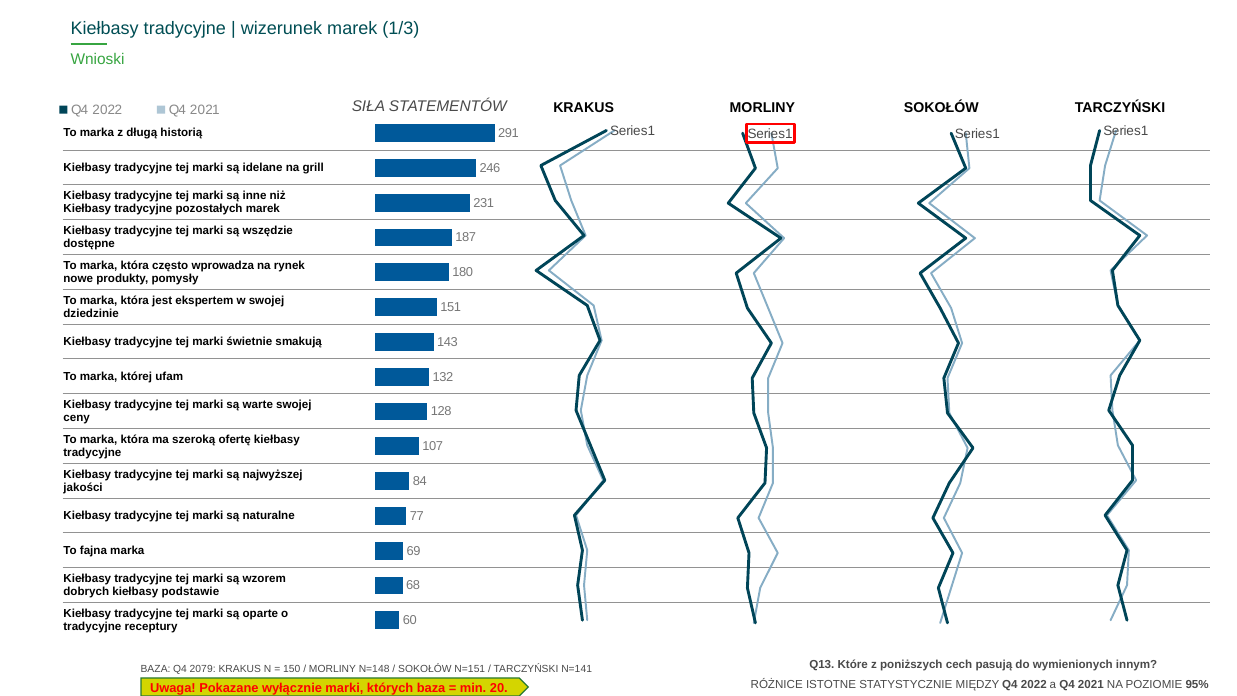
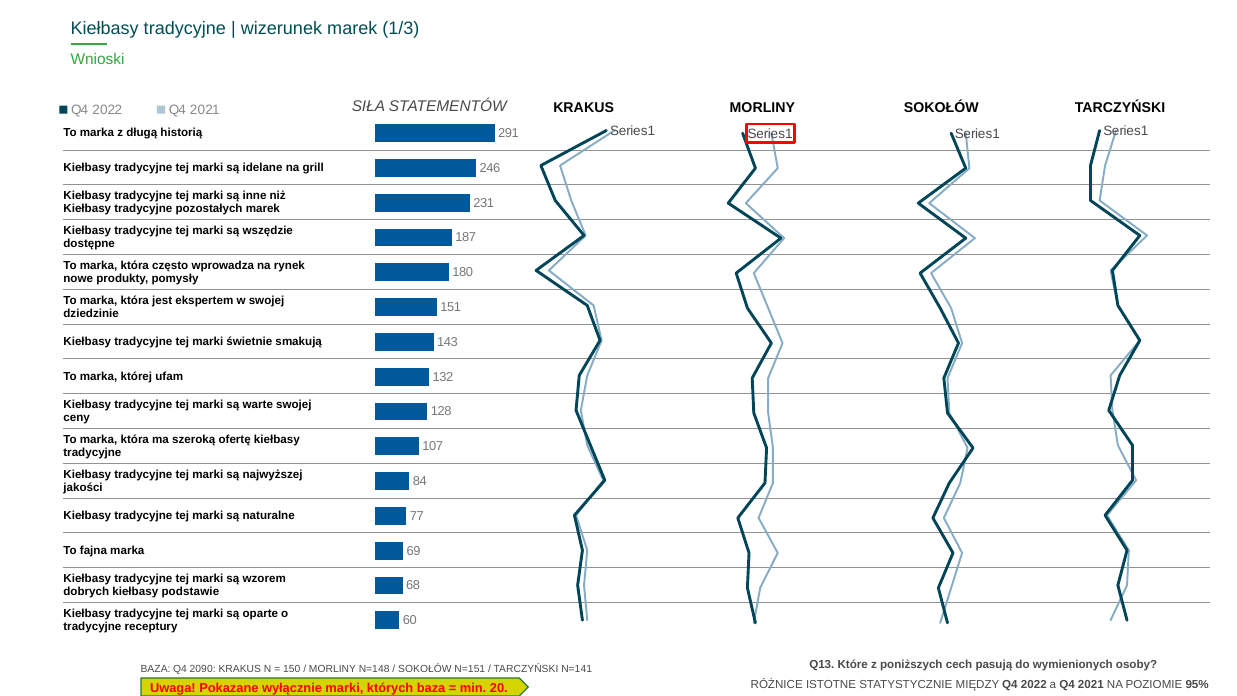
2079: 2079 -> 2090
innym: innym -> osoby
